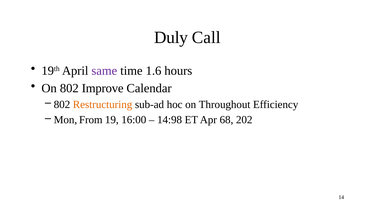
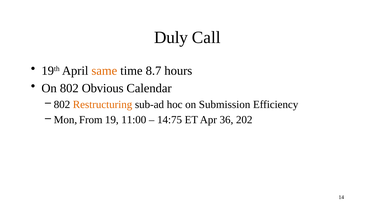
same colour: purple -> orange
1.6: 1.6 -> 8.7
Improve: Improve -> Obvious
Throughout: Throughout -> Submission
16:00: 16:00 -> 11:00
14:98: 14:98 -> 14:75
68: 68 -> 36
